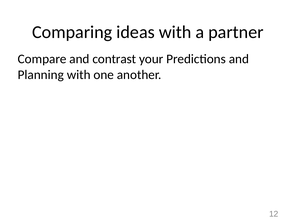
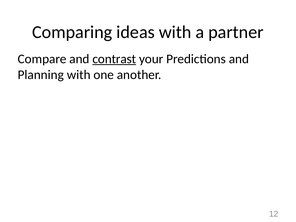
contrast underline: none -> present
